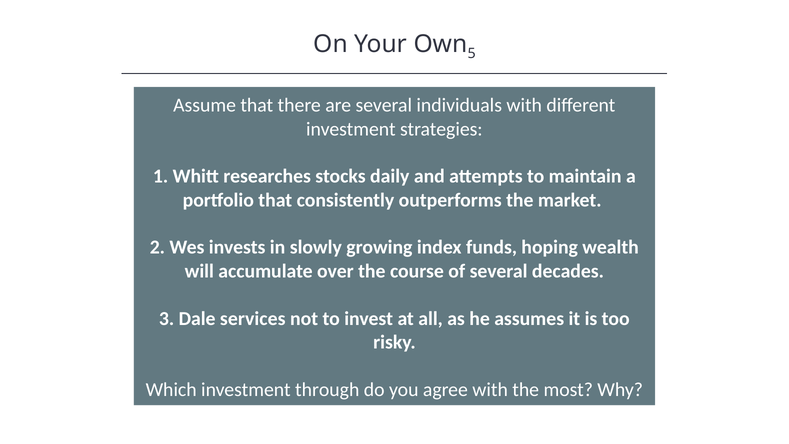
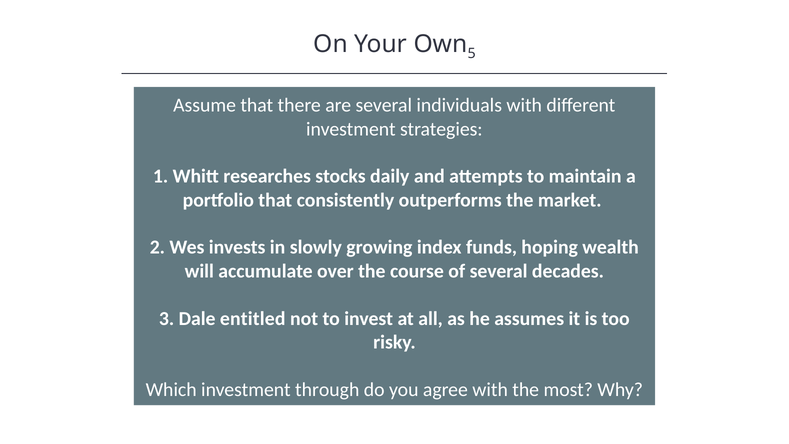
services: services -> entitled
